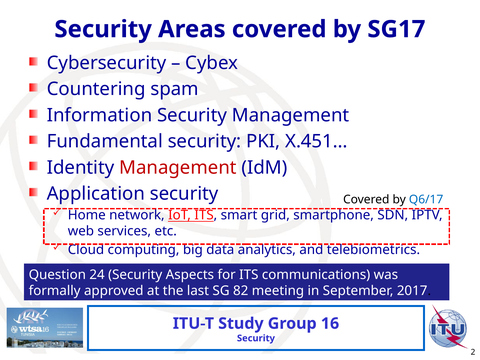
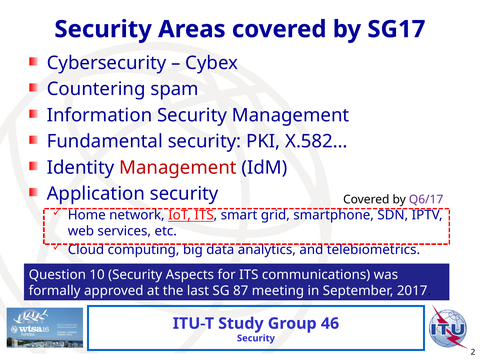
X.451…: X.451… -> X.582…
Q6/17 colour: blue -> purple
24: 24 -> 10
82: 82 -> 87
16: 16 -> 46
